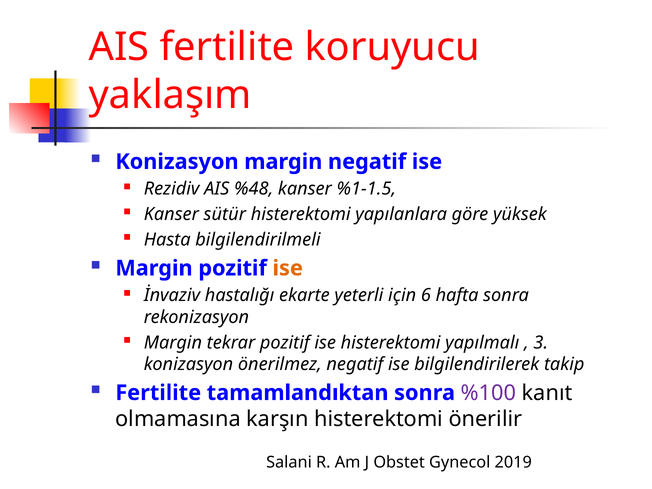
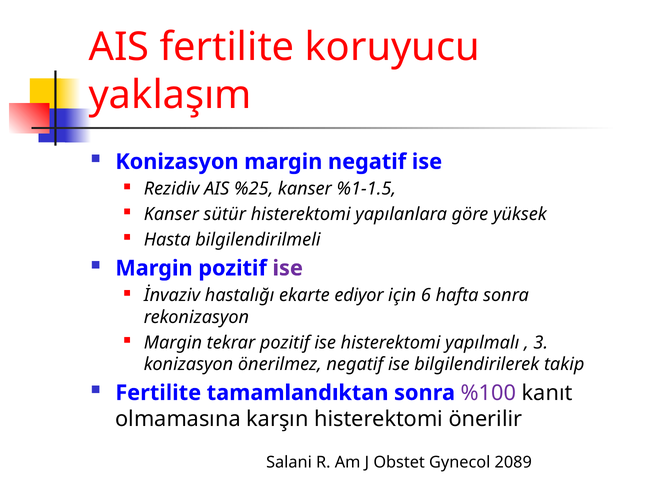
%48: %48 -> %25
ise at (288, 268) colour: orange -> purple
yeterli: yeterli -> ediyor
2019: 2019 -> 2089
